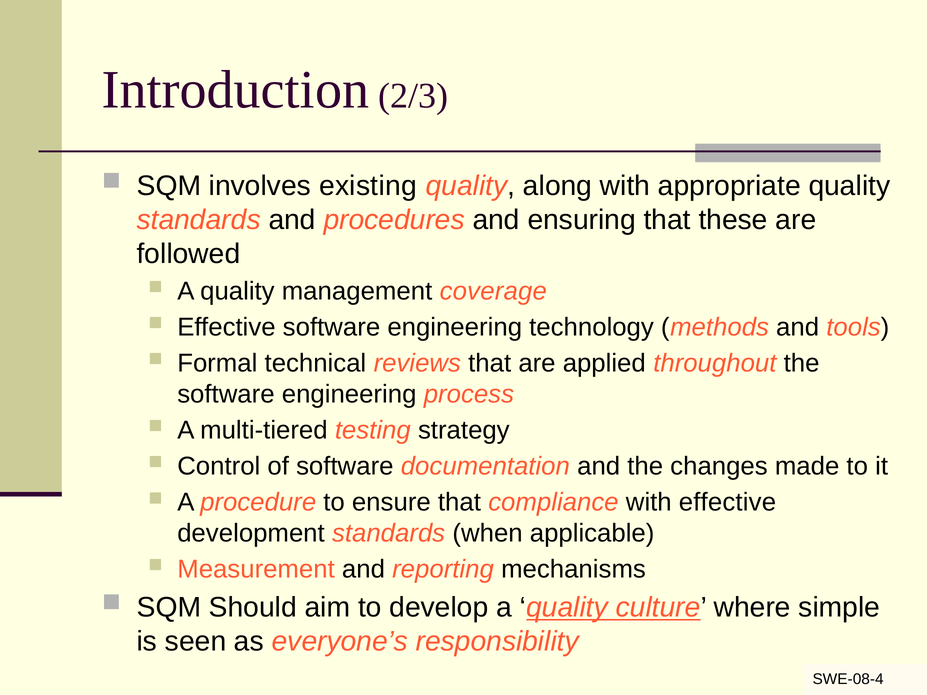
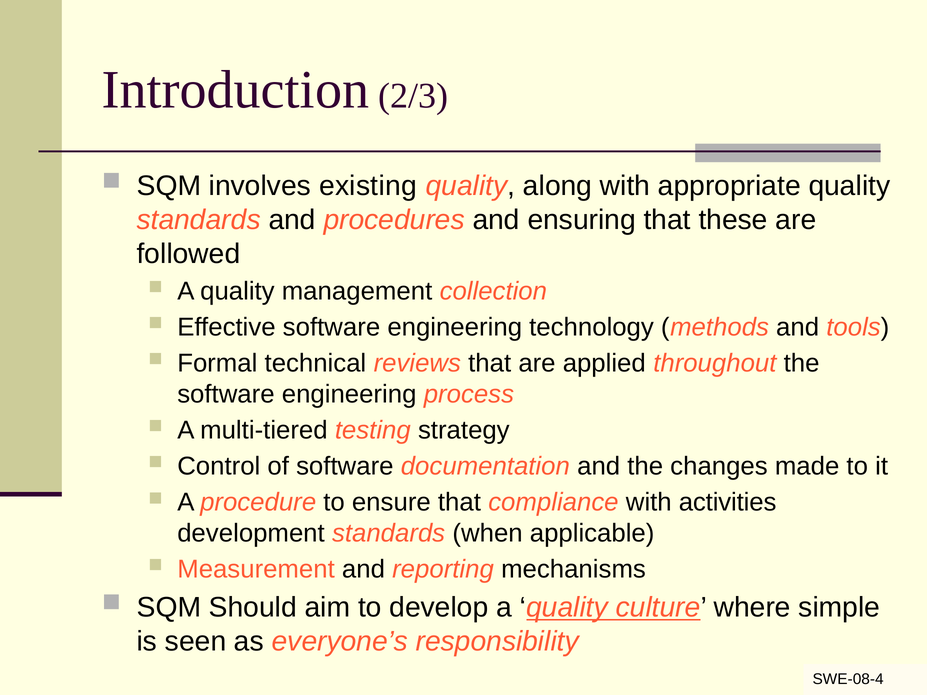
coverage: coverage -> collection
with effective: effective -> activities
